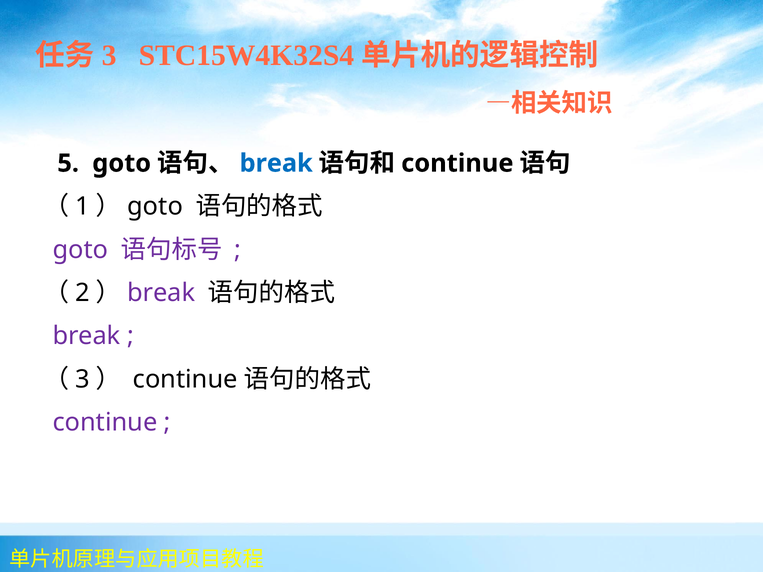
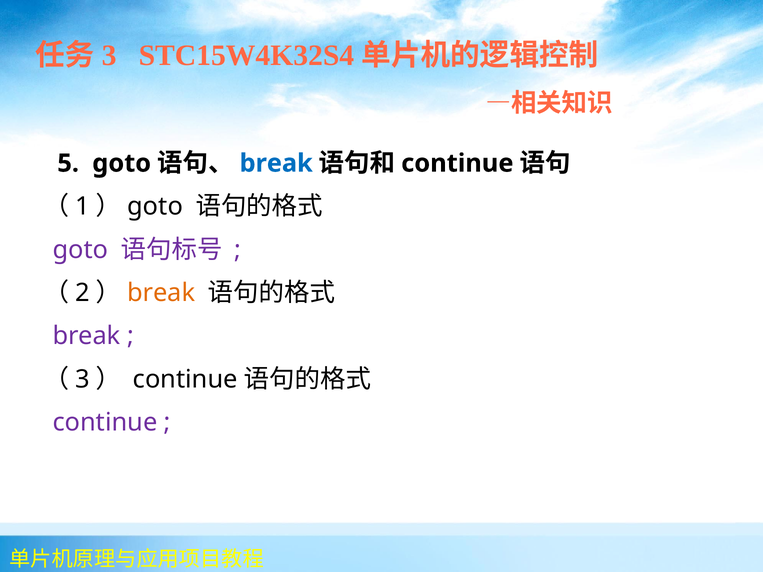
break at (161, 293) colour: purple -> orange
